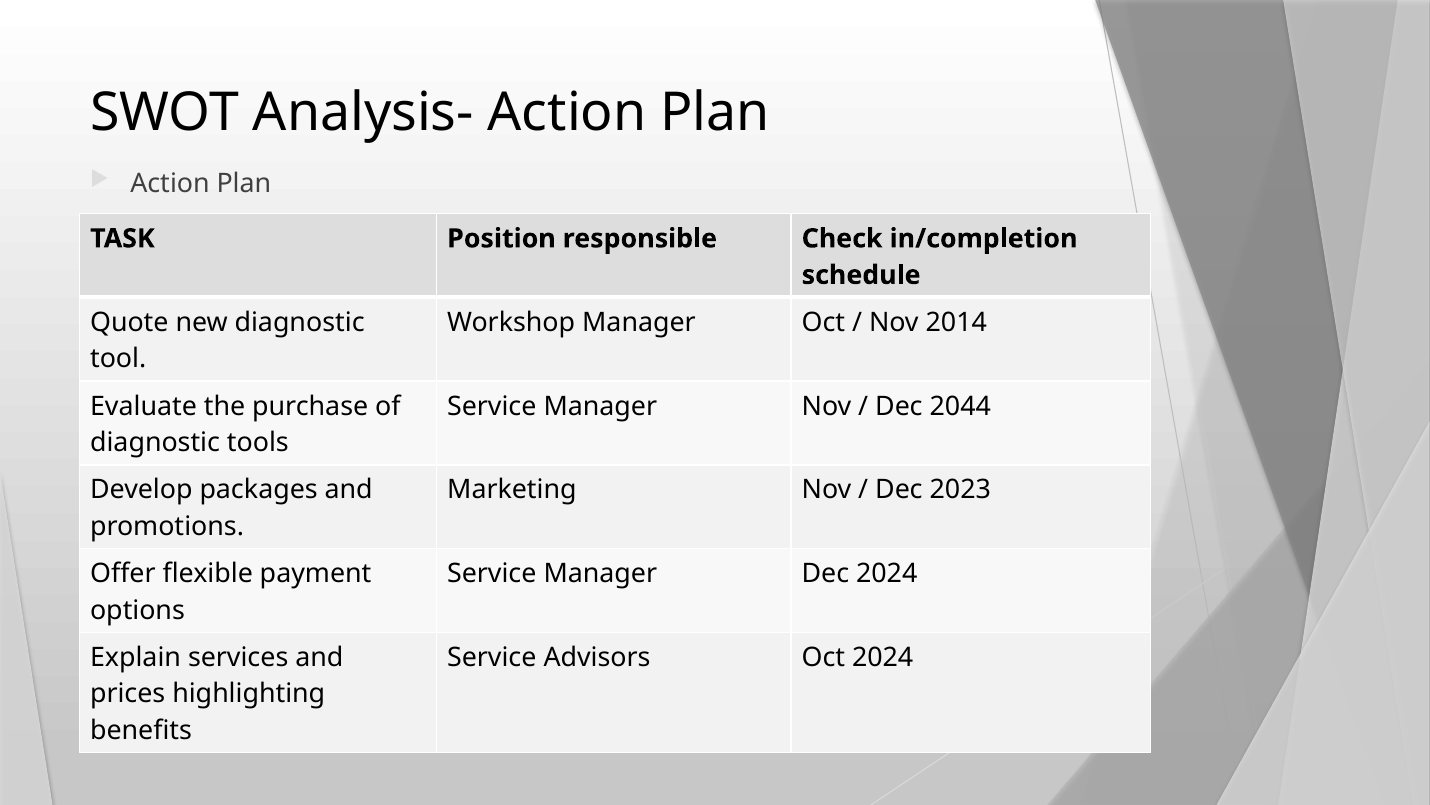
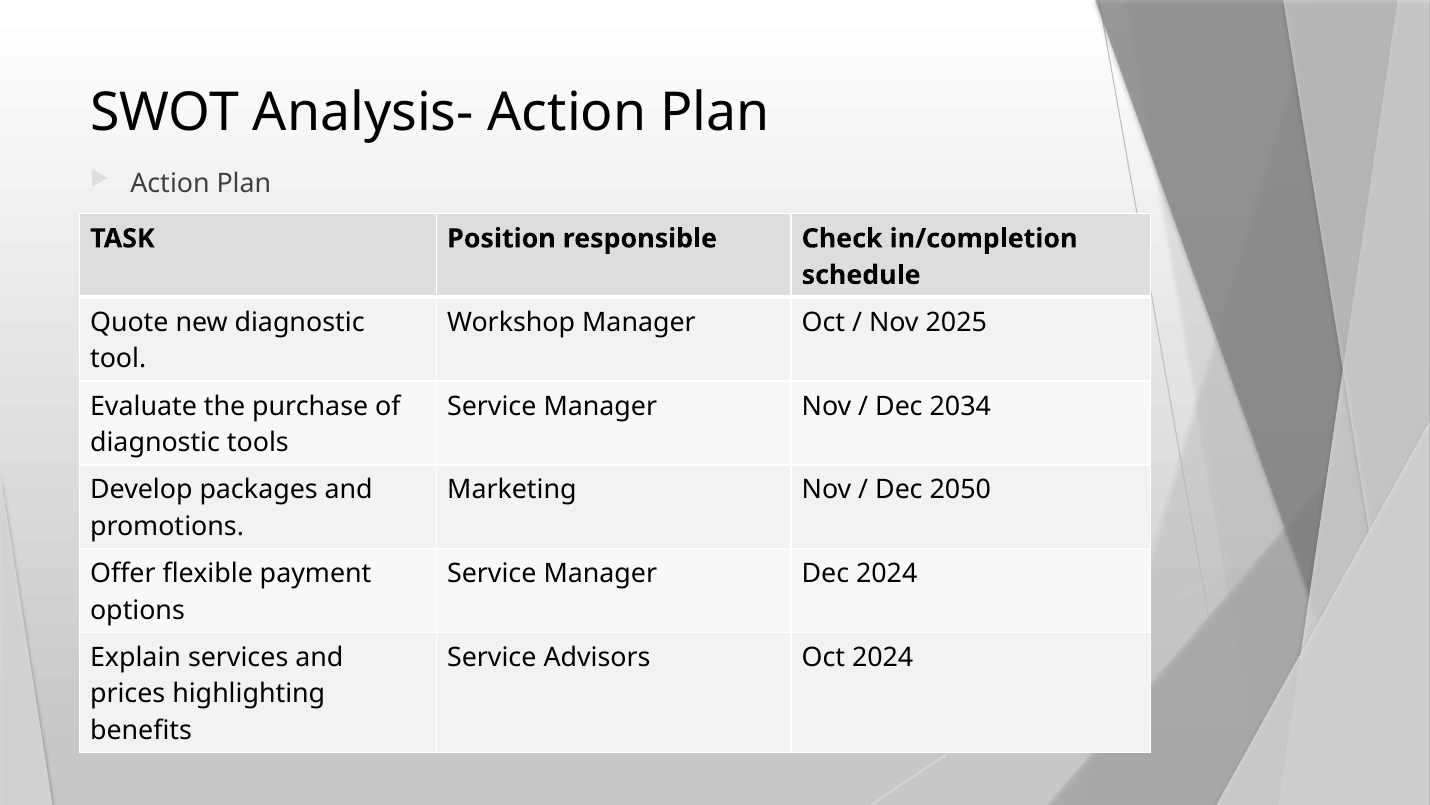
2014: 2014 -> 2025
2044: 2044 -> 2034
2023: 2023 -> 2050
